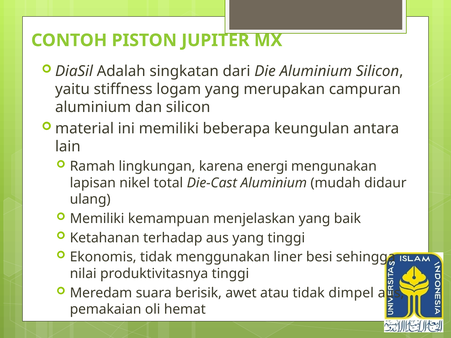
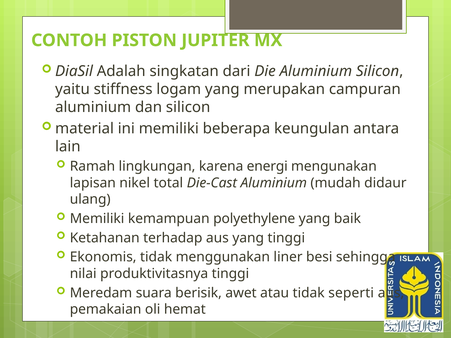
menjelaskan: menjelaskan -> polyethylene
dimpel: dimpel -> seperti
